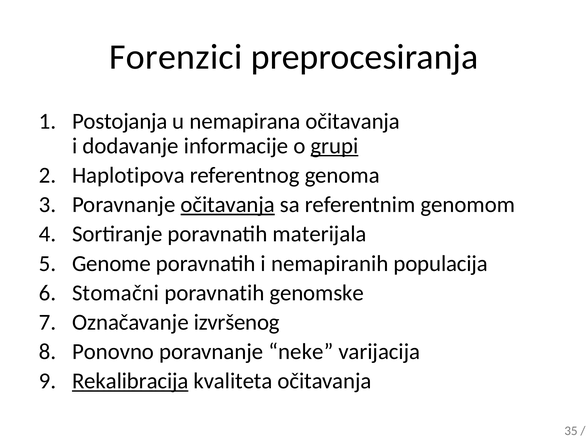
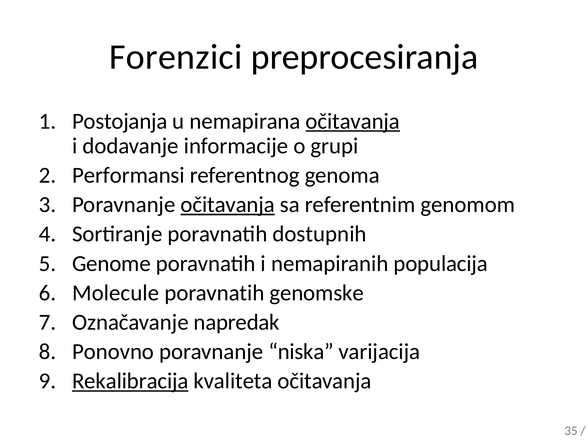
očitavanja at (353, 121) underline: none -> present
grupi underline: present -> none
Haplotipova: Haplotipova -> Performansi
materijala: materijala -> dostupnih
Stomačni: Stomačni -> Molecule
izvršenog: izvršenog -> napredak
neke: neke -> niska
